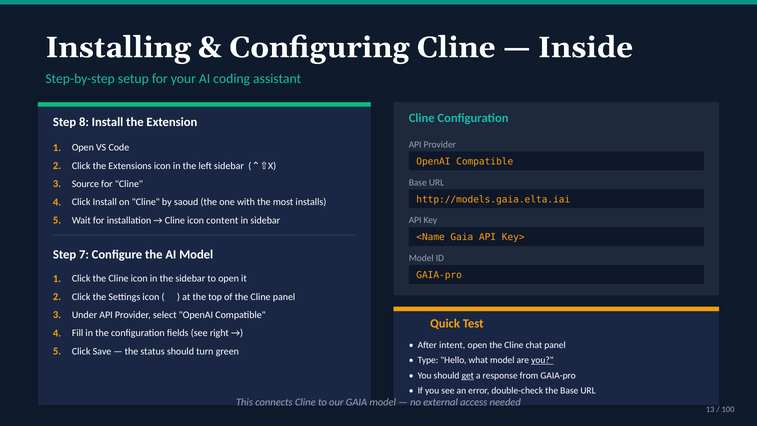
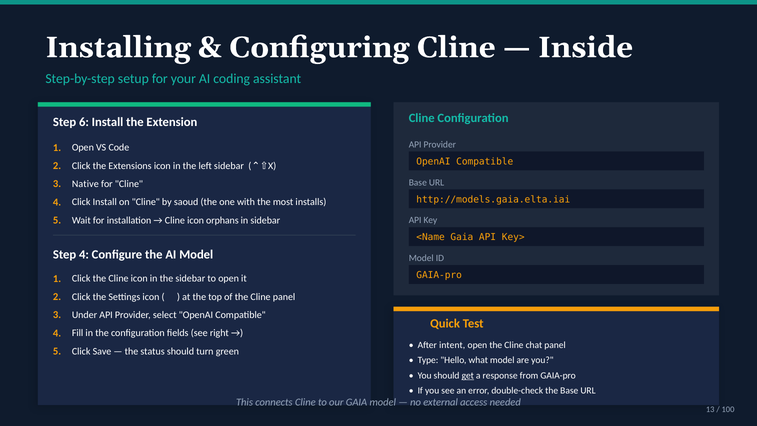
8: 8 -> 6
Source: Source -> Native
content: content -> orphans
Step 7: 7 -> 4
you at (542, 360) underline: present -> none
